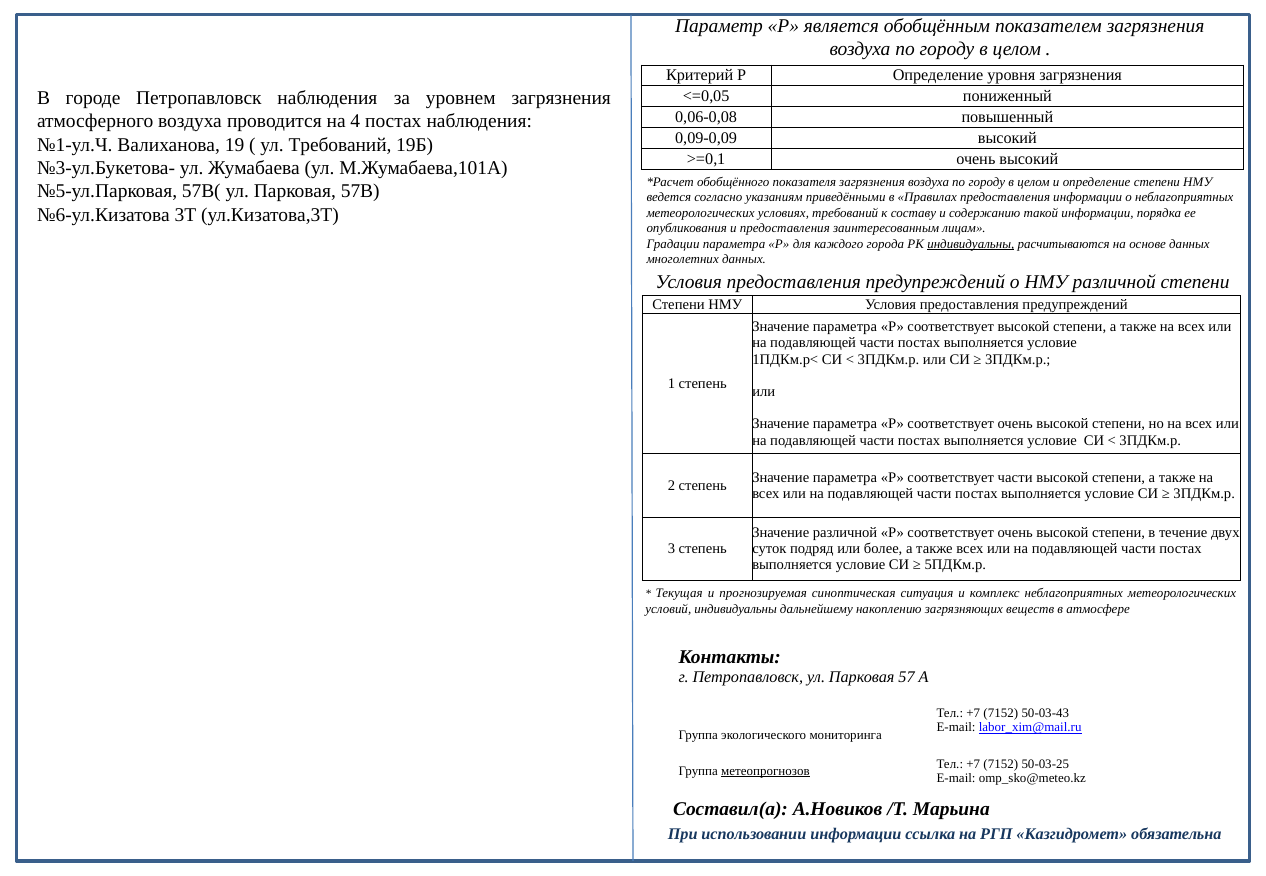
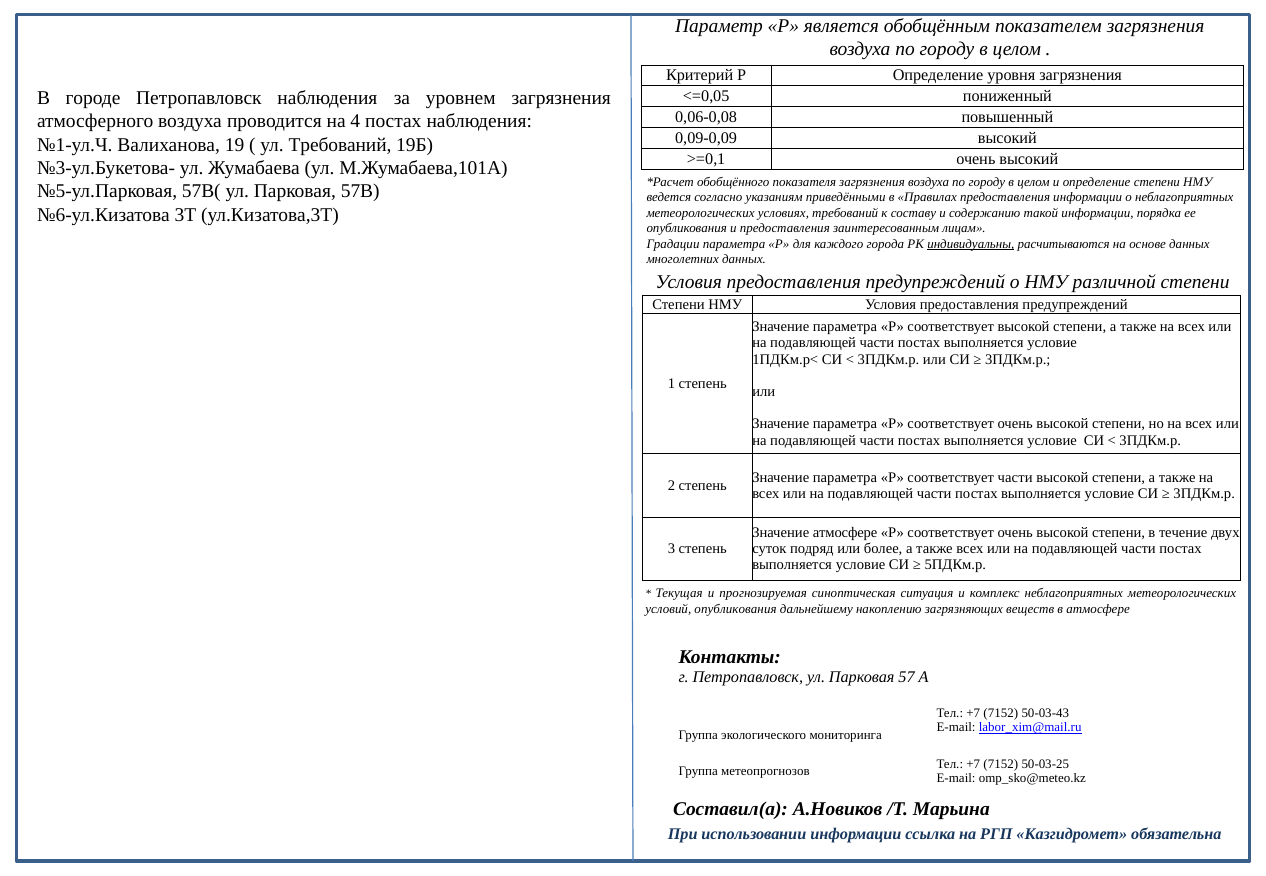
Значение различной: различной -> атмосфере
условий индивидуальны: индивидуальны -> опубликования
метеопрогнозов underline: present -> none
